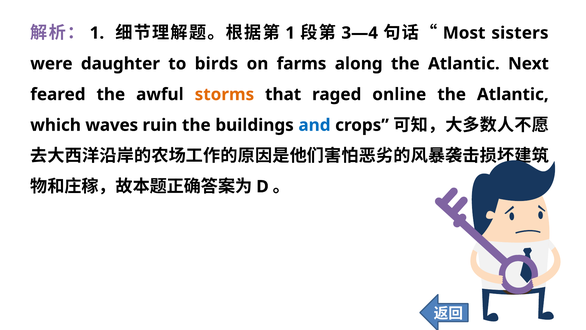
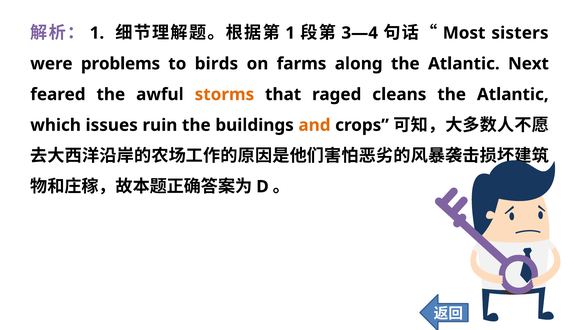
daughter: daughter -> problems
online: online -> cleans
waves: waves -> issues
and colour: blue -> orange
